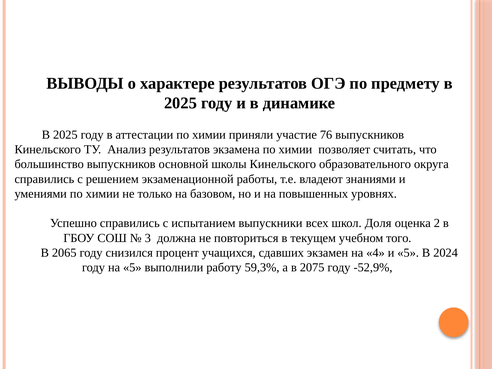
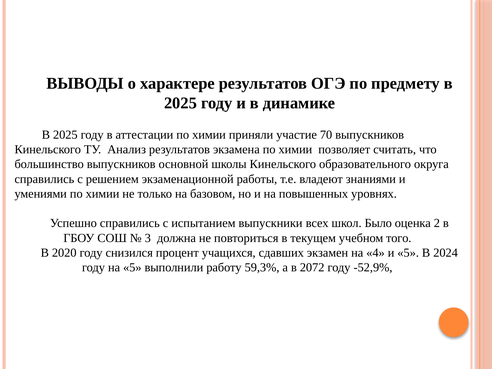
76: 76 -> 70
Доля: Доля -> Было
2065: 2065 -> 2020
2075: 2075 -> 2072
